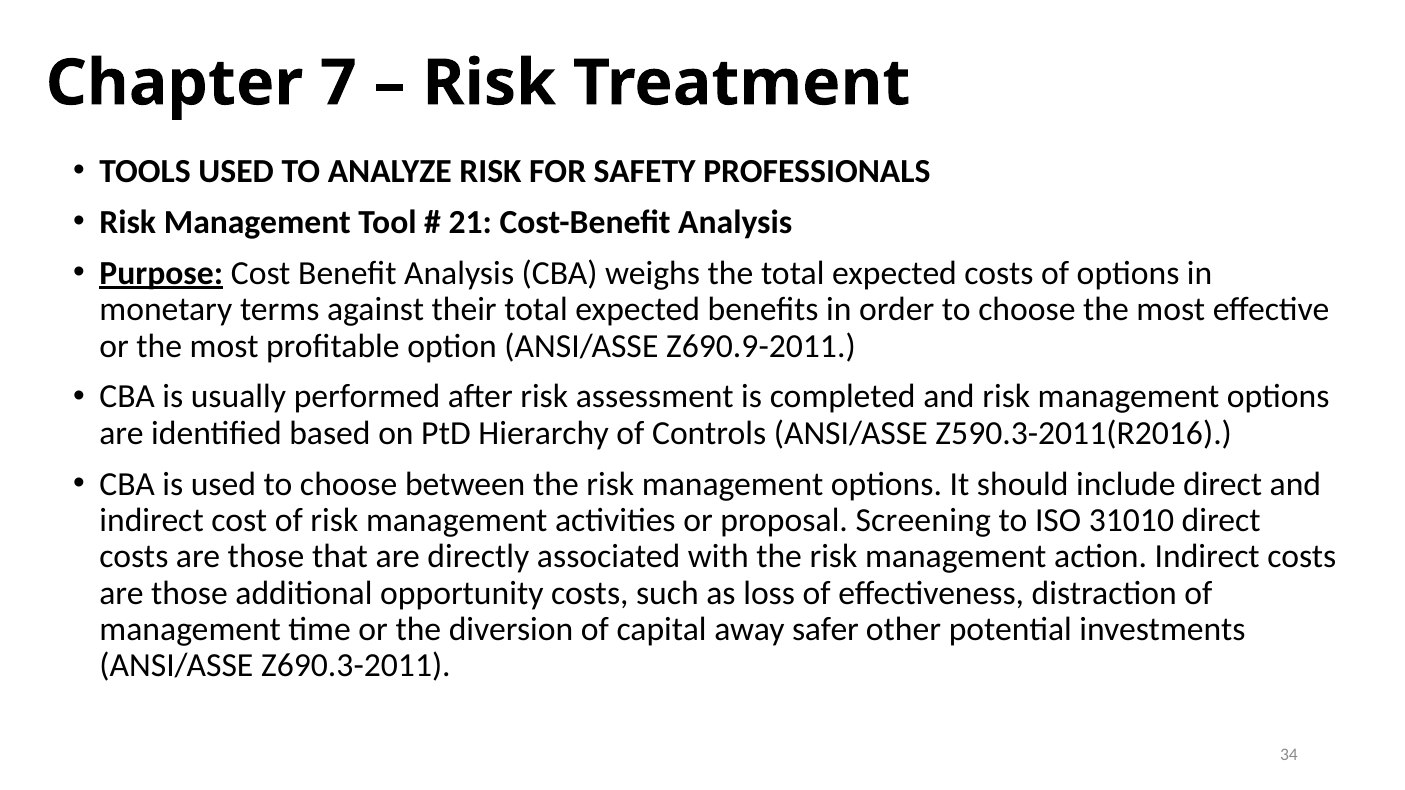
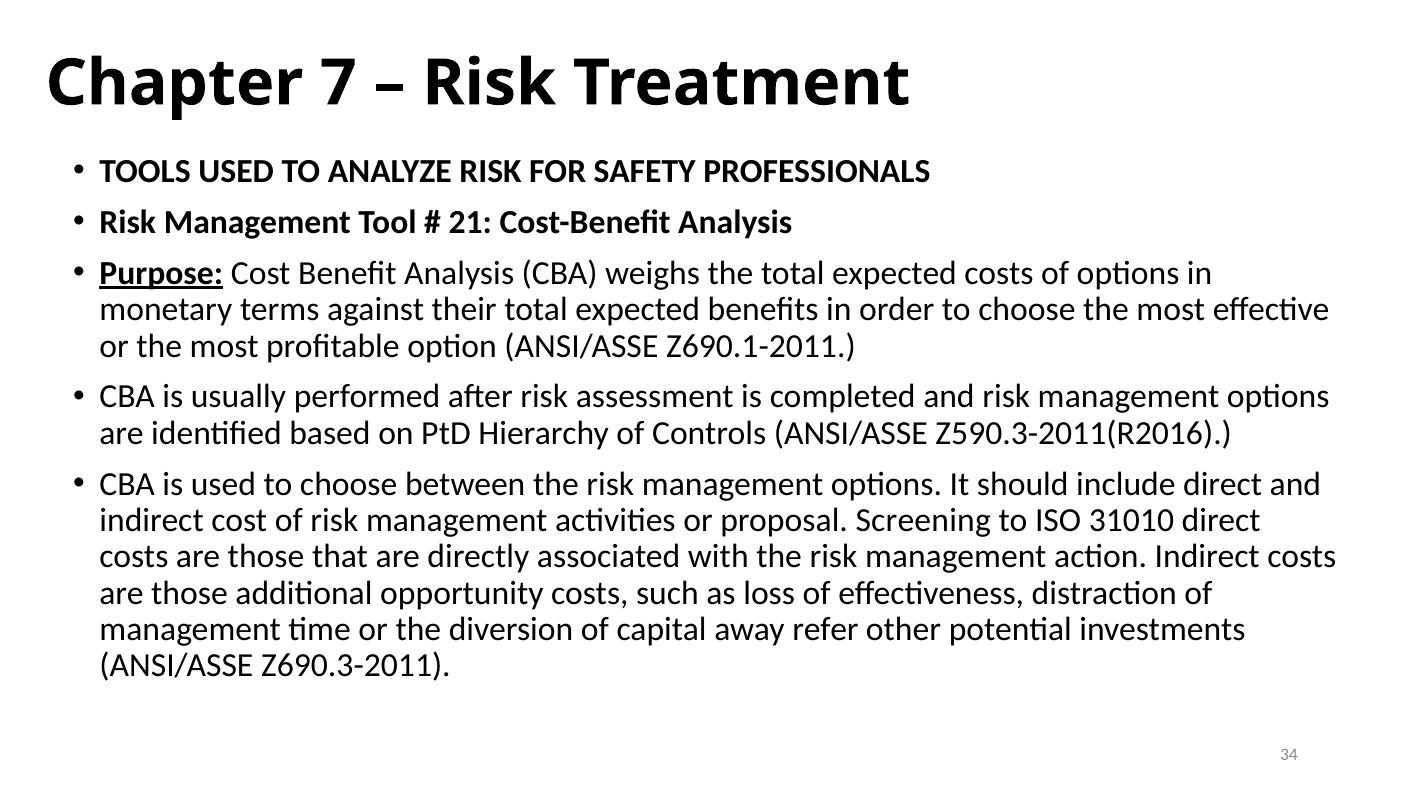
Z690.9-2011: Z690.9-2011 -> Z690.1-2011
safer: safer -> refer
